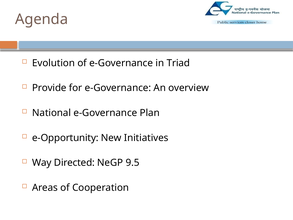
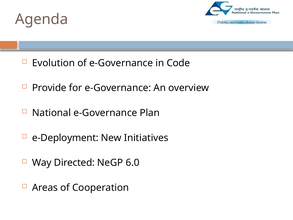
Triad: Triad -> Code
e-Opportunity: e-Opportunity -> e-Deployment
9.5: 9.5 -> 6.0
